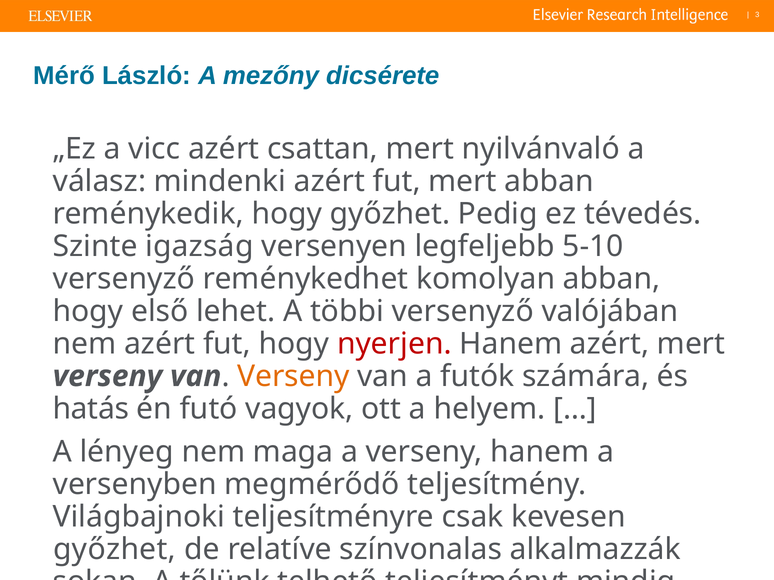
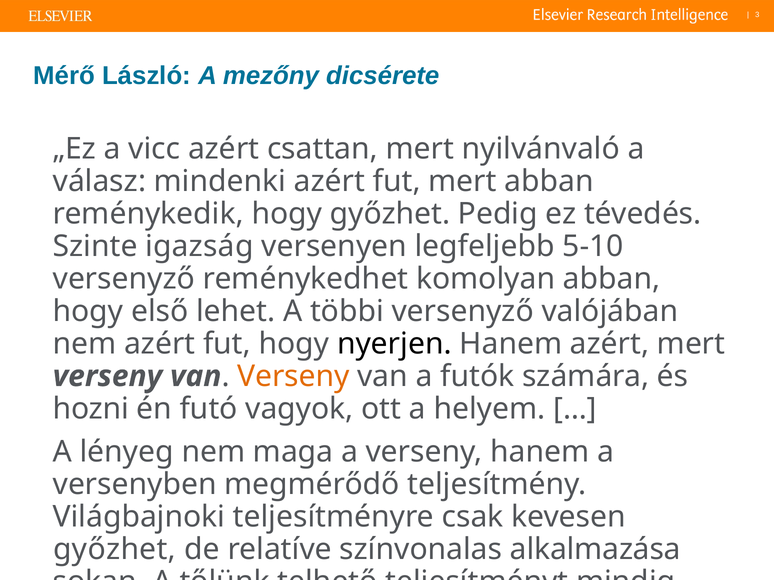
nyerjen colour: red -> black
hatás at (91, 409): hatás -> hozni
alkalmazzák: alkalmazzák -> alkalmazása
